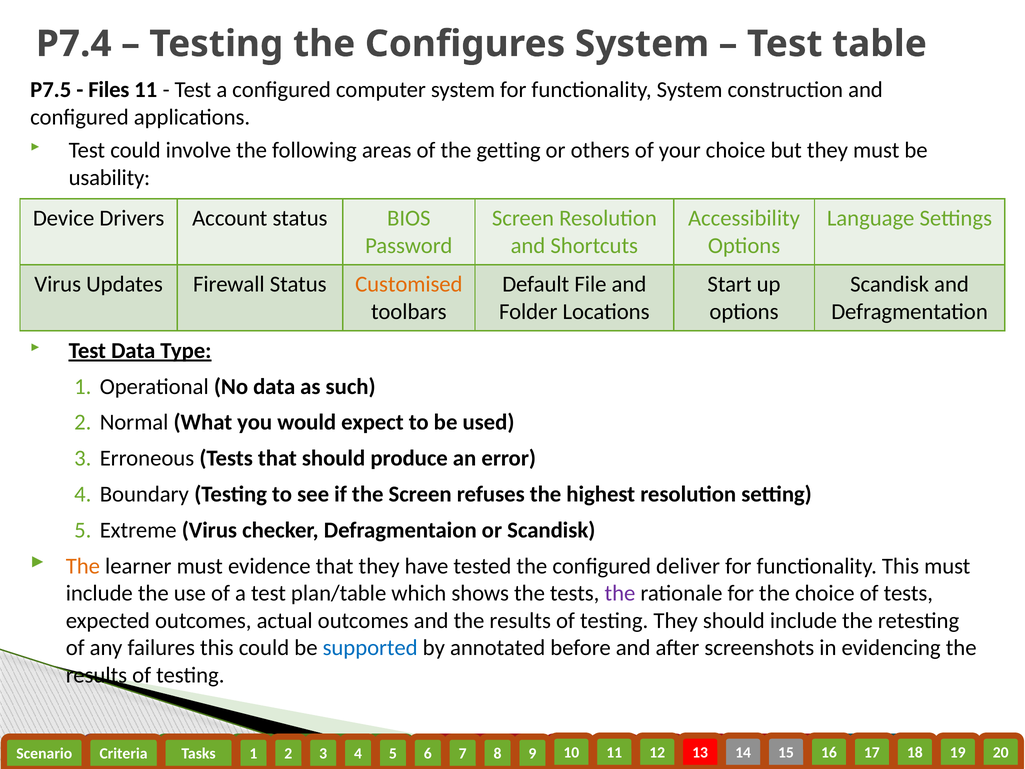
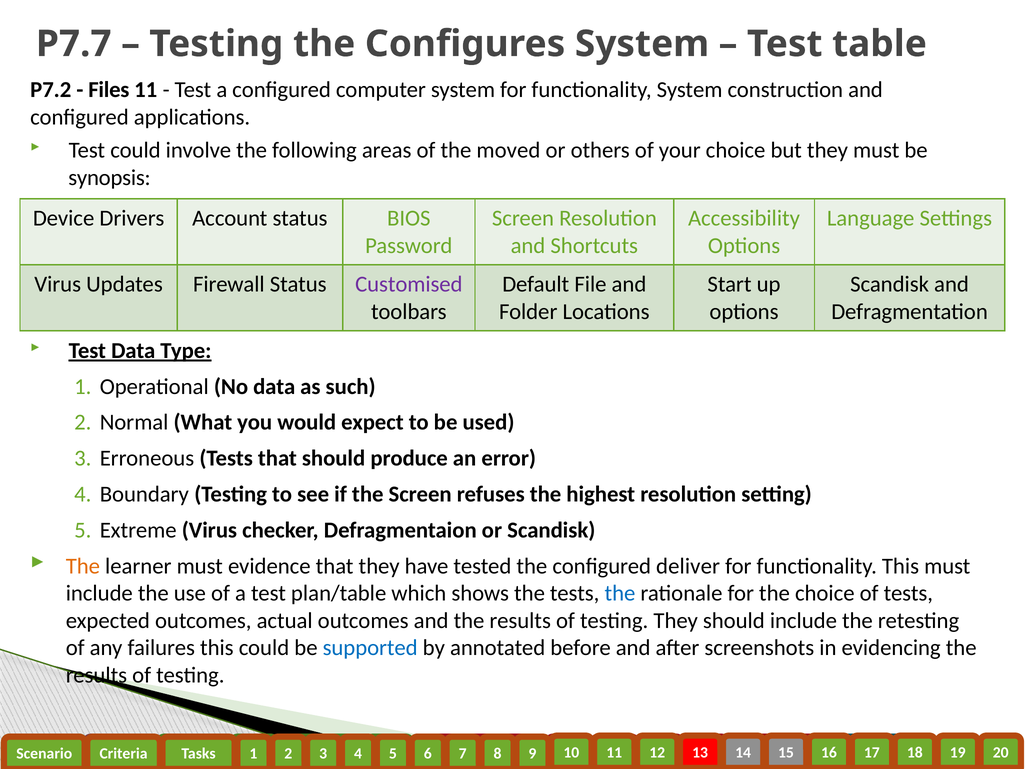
P7.4: P7.4 -> P7.7
P7.5: P7.5 -> P7.2
getting: getting -> moved
usability: usability -> synopsis
Customised colour: orange -> purple
the at (620, 593) colour: purple -> blue
